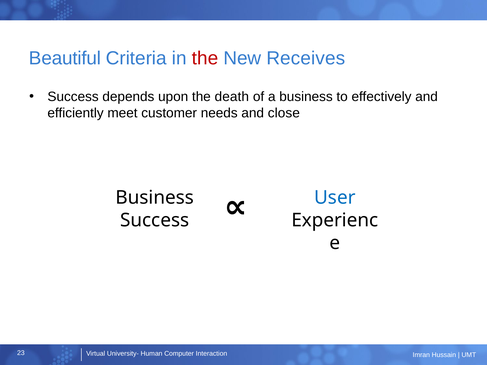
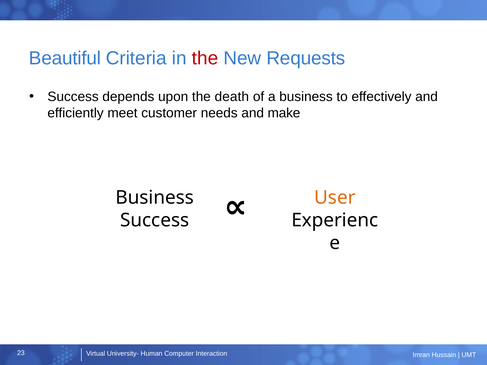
Receives: Receives -> Requests
close: close -> make
User colour: blue -> orange
